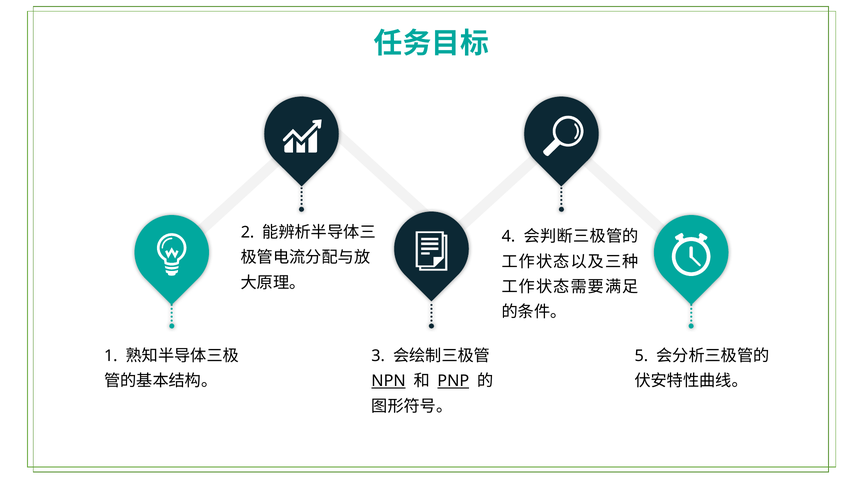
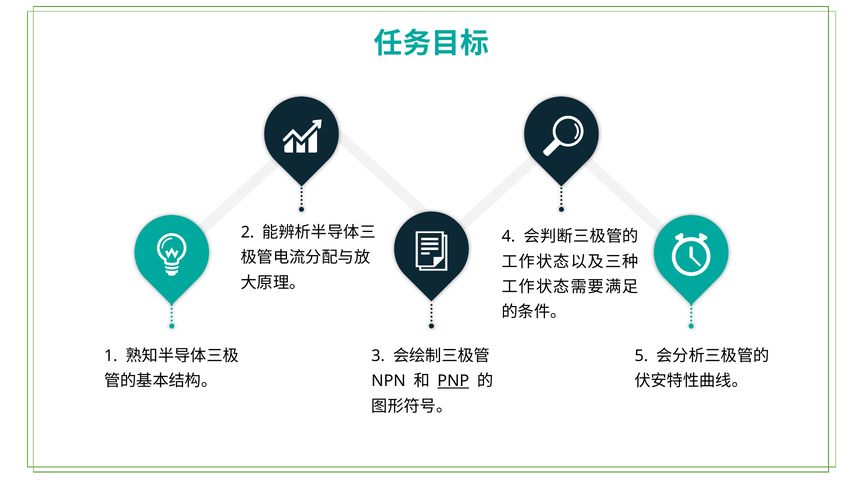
NPN underline: present -> none
